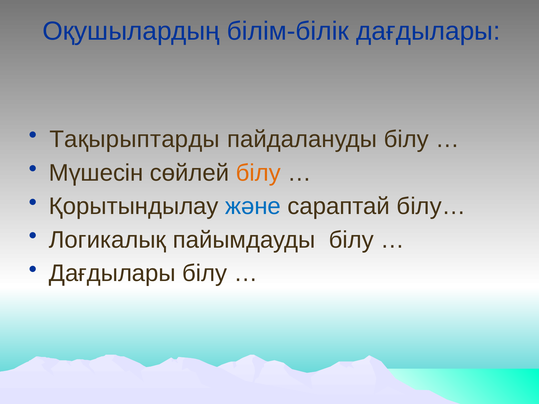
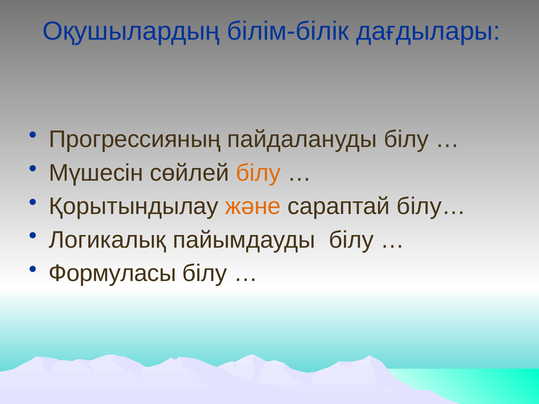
Тақырыптарды: Тақырыптарды -> Прогрессияның
және colour: blue -> orange
Дағдылары at (112, 274): Дағдылары -> Формуласы
